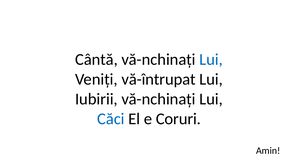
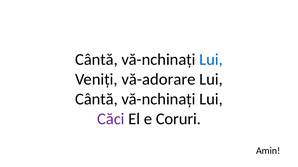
vă-întrupat: vă-întrupat -> vă-adorare
Iubirii at (96, 99): Iubirii -> Cântă
Căci colour: blue -> purple
